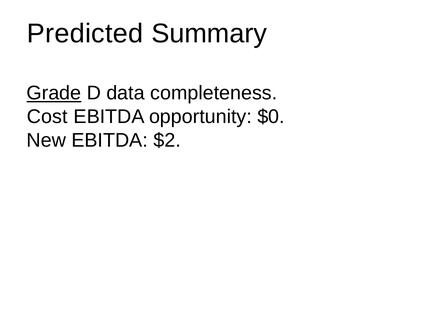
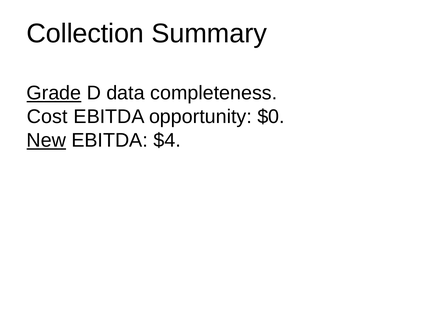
Predicted: Predicted -> Collection
New underline: none -> present
$2: $2 -> $4
